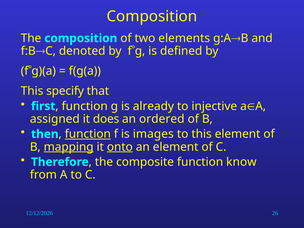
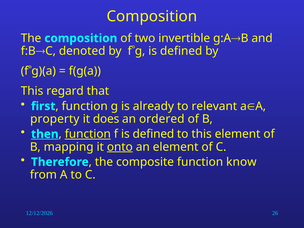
elements: elements -> invertible
specify: specify -> regard
injective: injective -> relevant
assigned: assigned -> property
then underline: none -> present
f is images: images -> defined
mapping underline: present -> none
